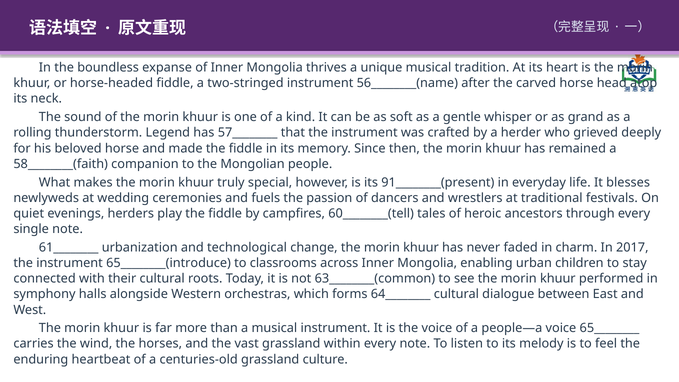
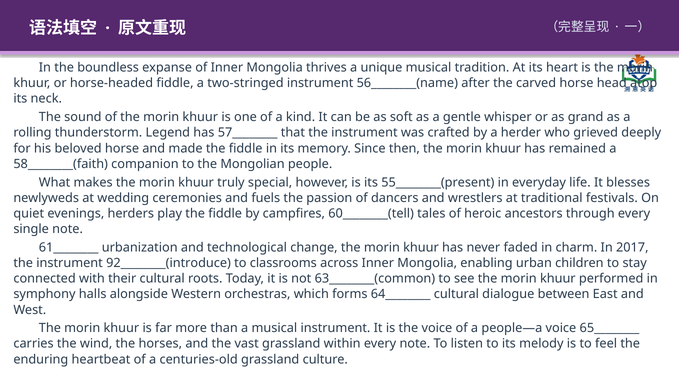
91________(present: 91________(present -> 55________(present
65________(introduce: 65________(introduce -> 92________(introduce
